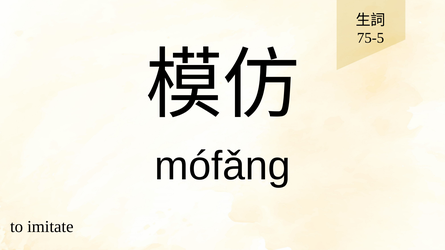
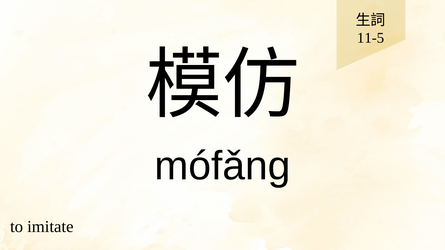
75-5: 75-5 -> 11-5
